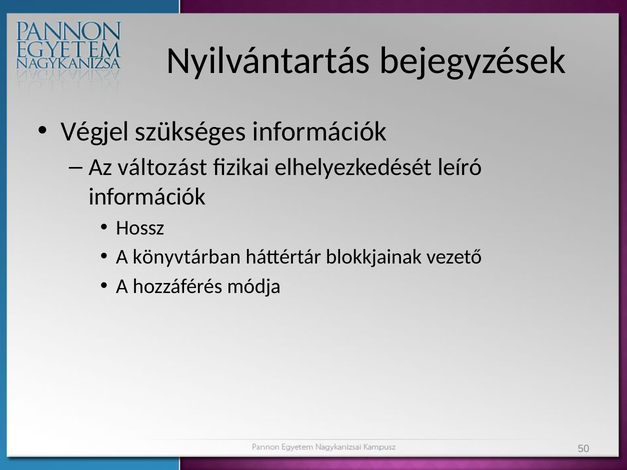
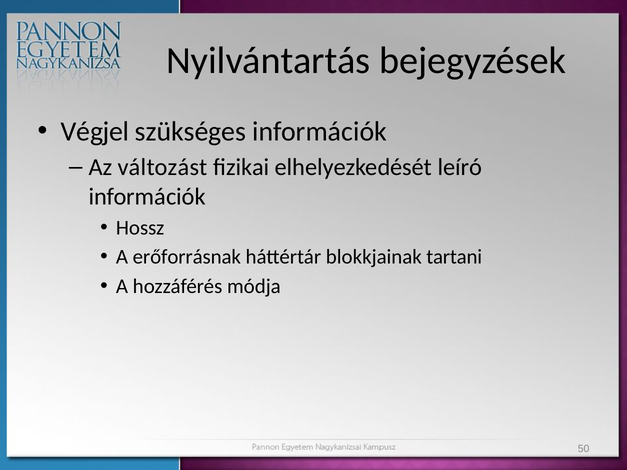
könyvtárban: könyvtárban -> erőforrásnak
vezető: vezető -> tartani
